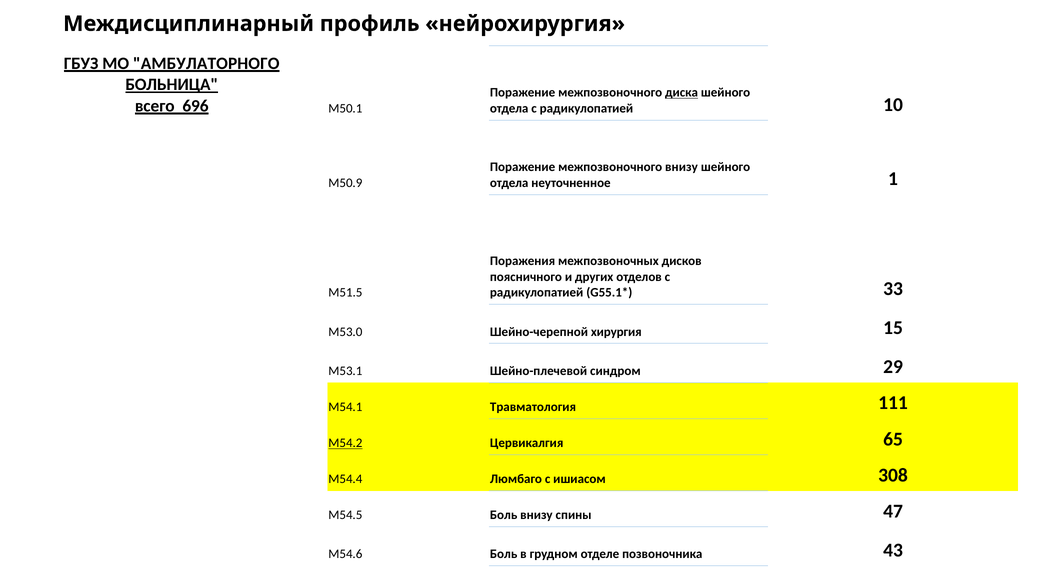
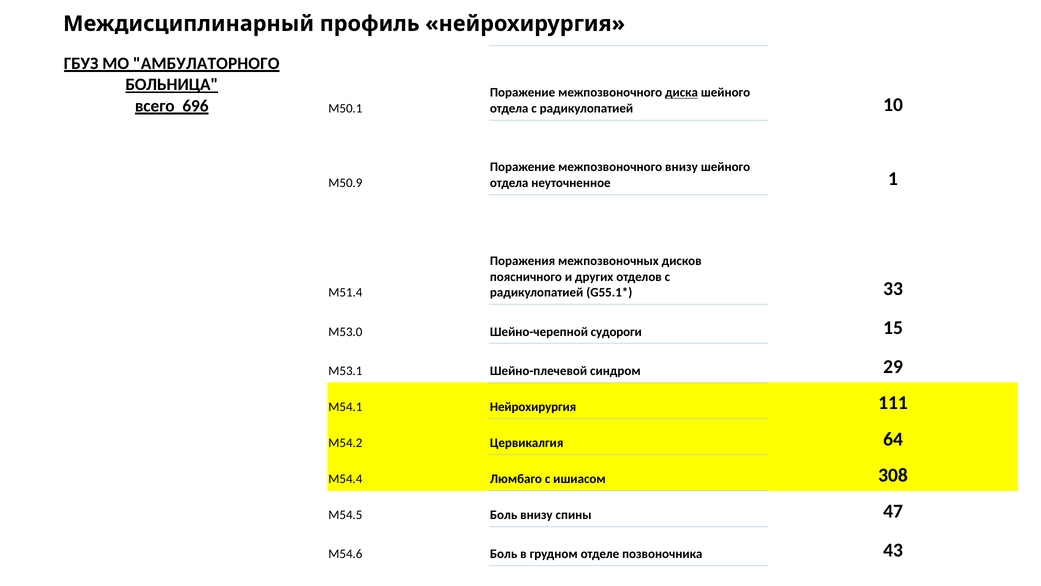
M51.5: M51.5 -> M51.4
хирургия: хирургия -> судороги
M54.1 Травматология: Травматология -> Нейрохирургия
M54.2 underline: present -> none
65: 65 -> 64
